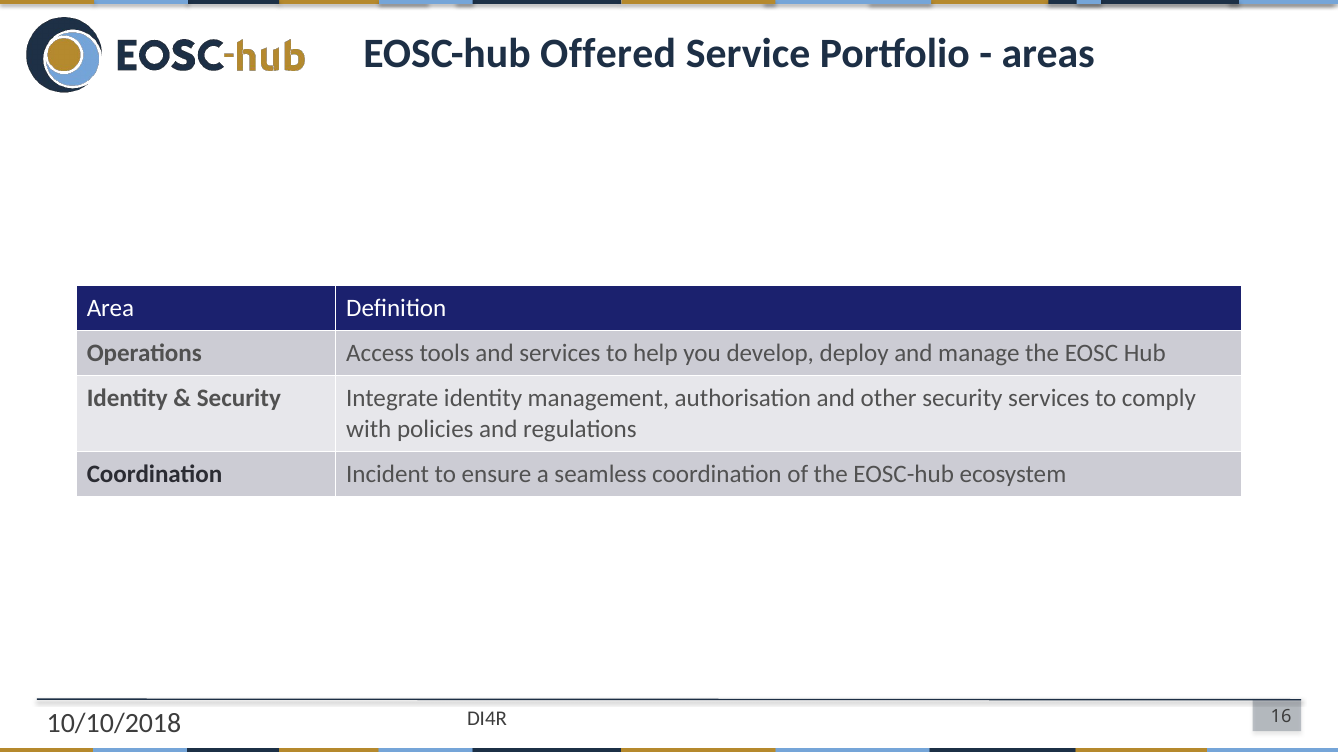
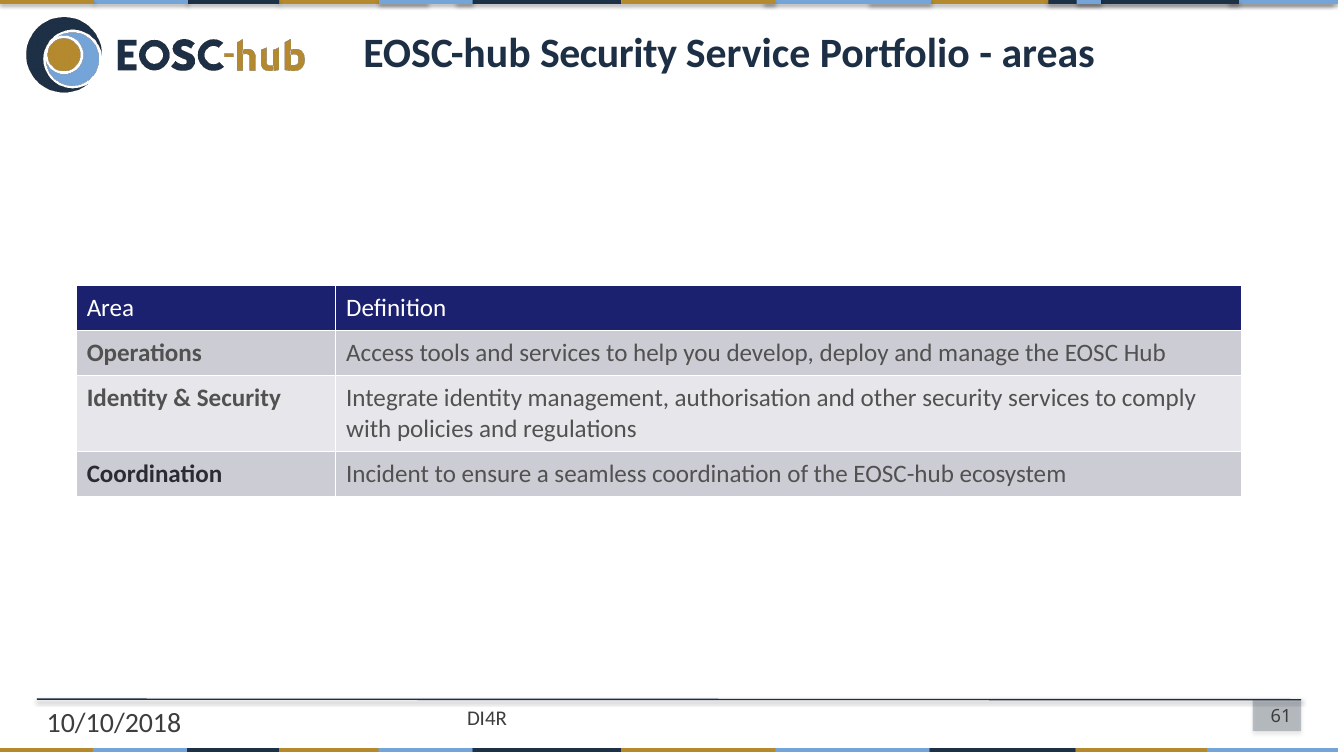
EOSC-hub Offered: Offered -> Security
16: 16 -> 61
